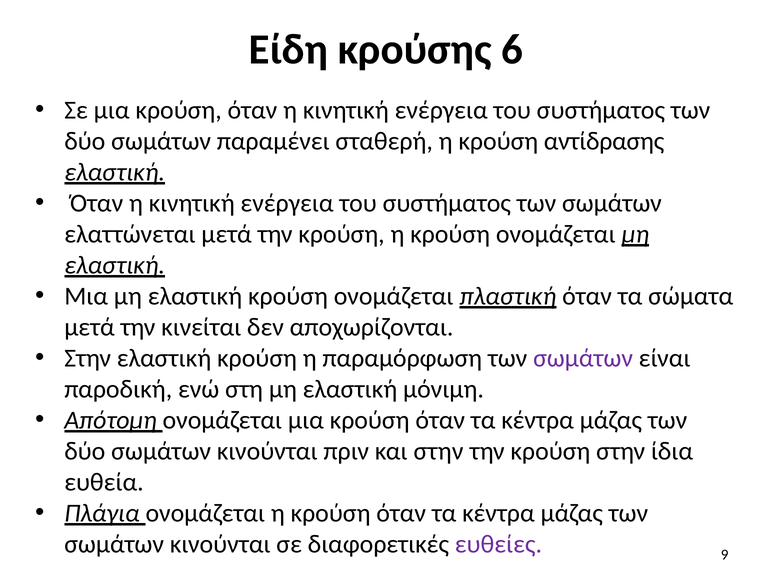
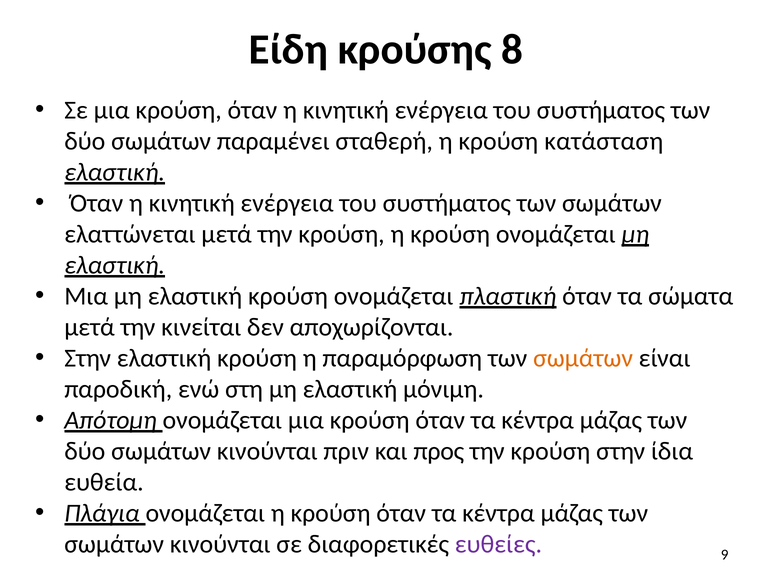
6: 6 -> 8
αντίδρασης: αντίδρασης -> κατάσταση
σωμάτων at (583, 358) colour: purple -> orange
και στην: στην -> προς
